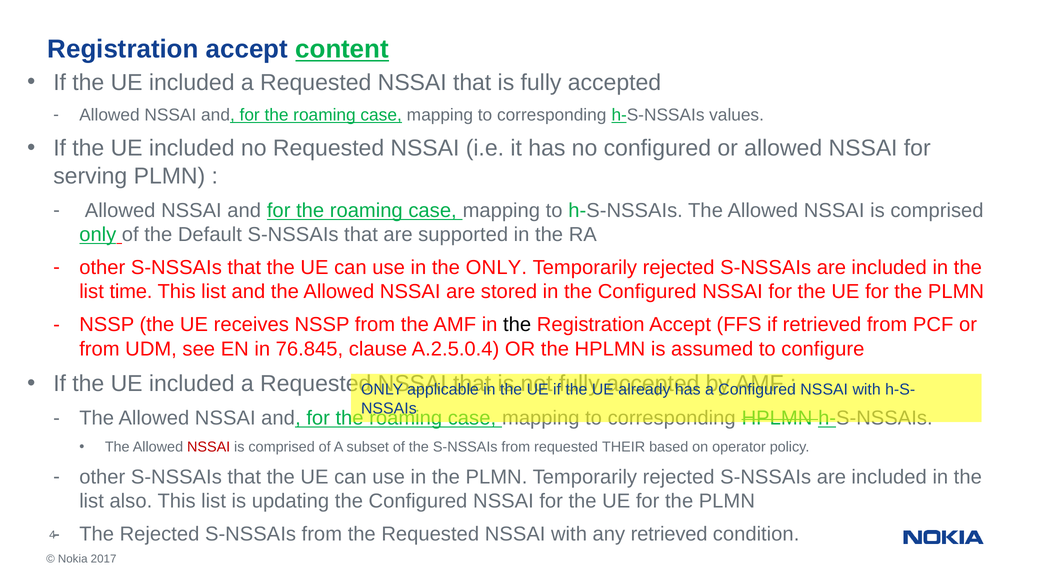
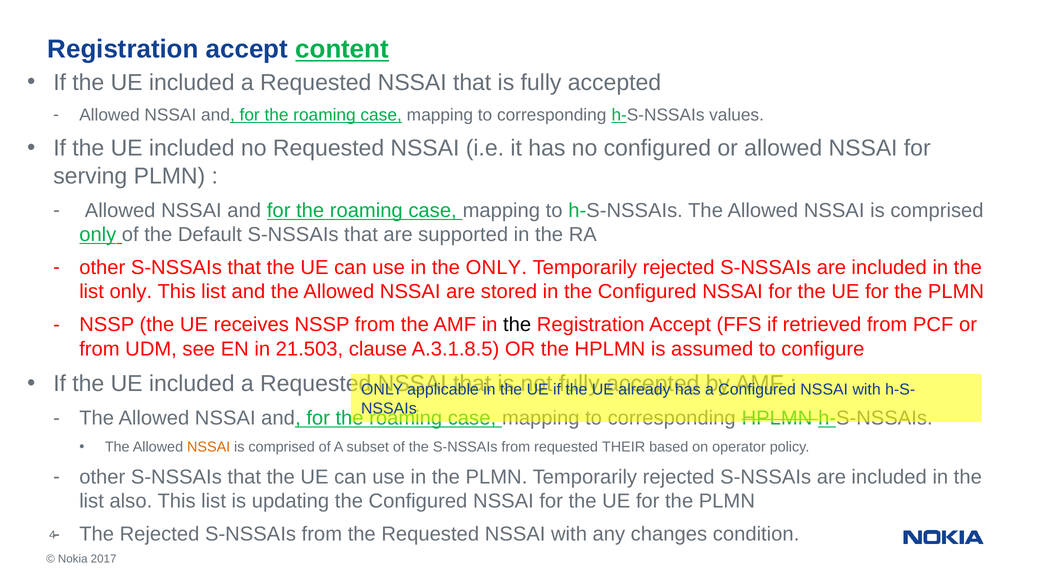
list time: time -> only
76.845: 76.845 -> 21.503
A.2.5.0.4: A.2.5.0.4 -> A.3.1.8.5
NSSAI at (209, 447) colour: red -> orange
any retrieved: retrieved -> changes
